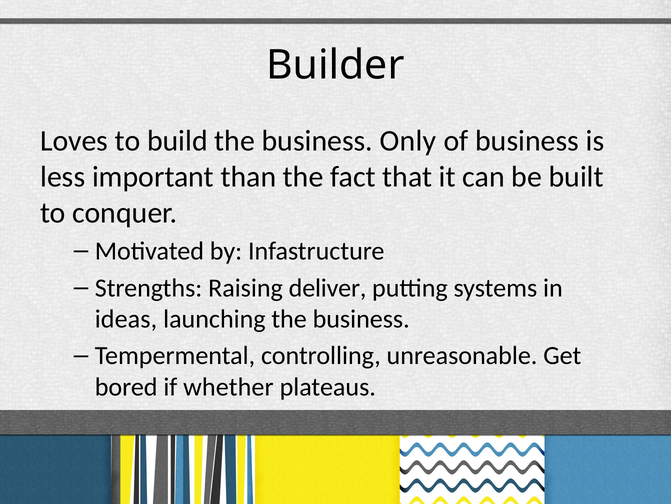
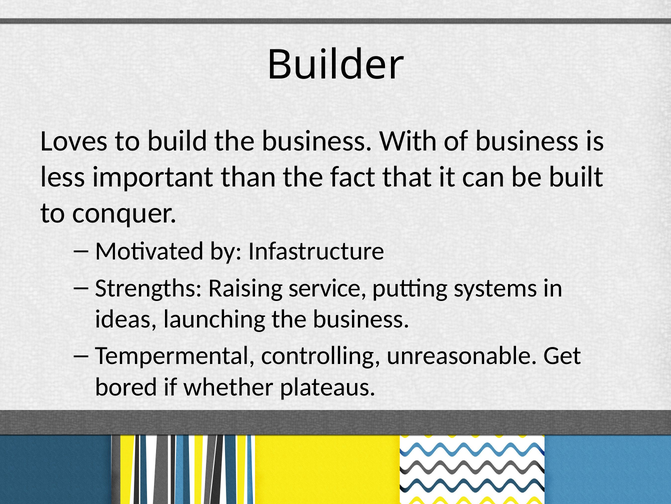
Only: Only -> With
deliver: deliver -> service
